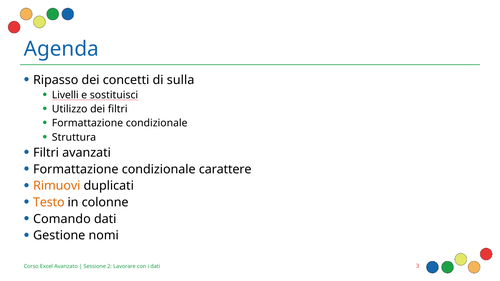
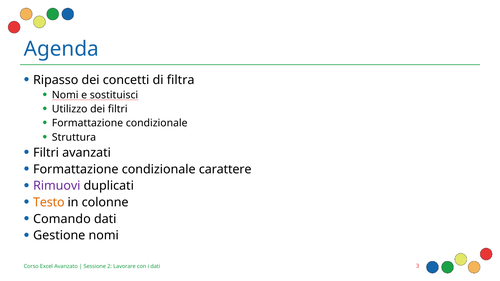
sulla: sulla -> filtra
Livelli at (65, 95): Livelli -> Nomi
Rimuovi colour: orange -> purple
